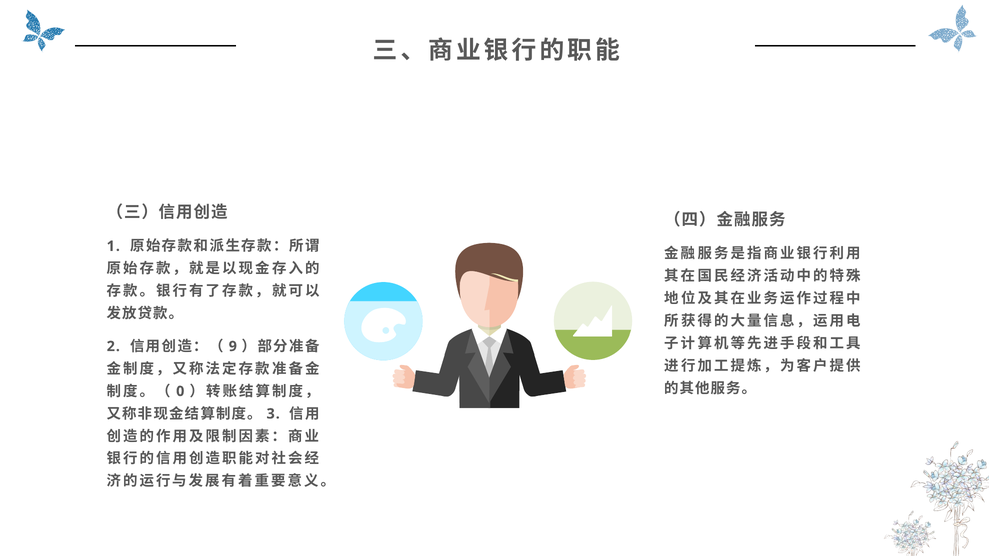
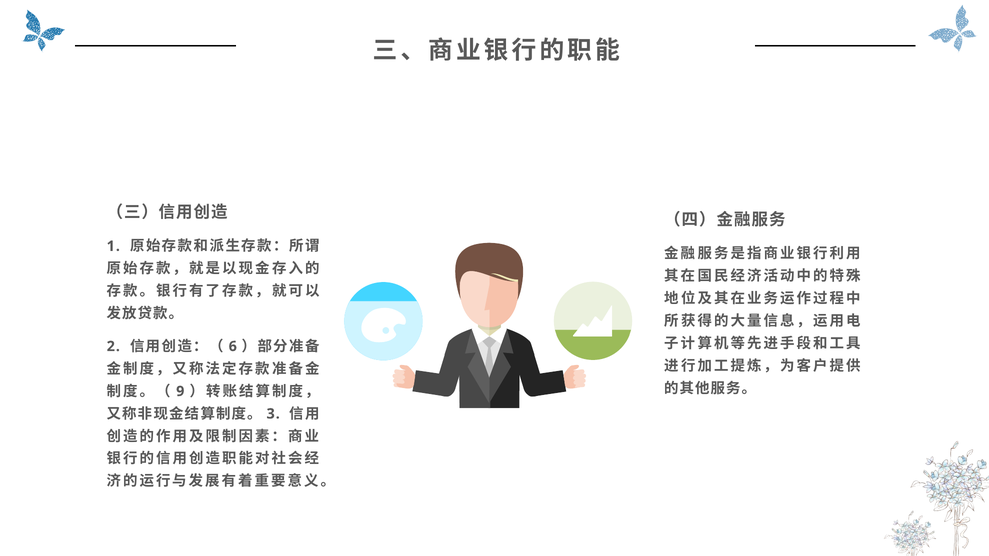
9: 9 -> 6
0: 0 -> 9
